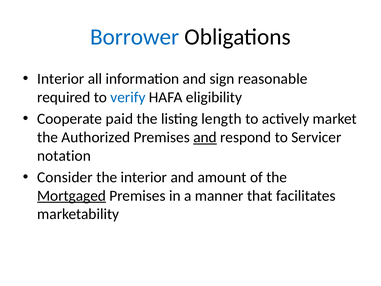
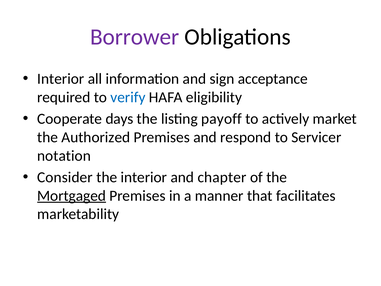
Borrower colour: blue -> purple
reasonable: reasonable -> acceptance
paid: paid -> days
length: length -> payoff
and at (205, 137) underline: present -> none
amount: amount -> chapter
